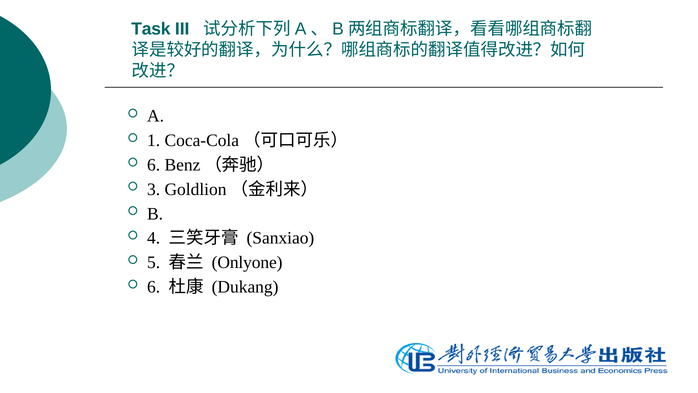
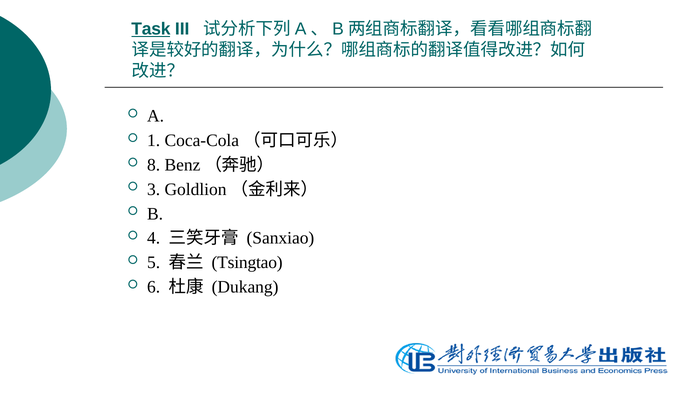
Task underline: none -> present
6 at (154, 165): 6 -> 8
Onlyone: Onlyone -> Tsingtao
